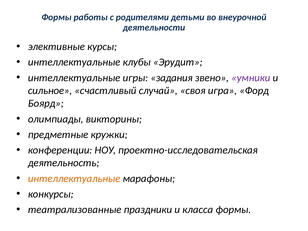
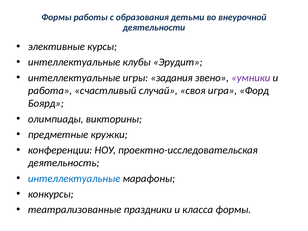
родителями: родителями -> образования
сильное: сильное -> работа
интеллектуальные at (74, 179) colour: orange -> blue
